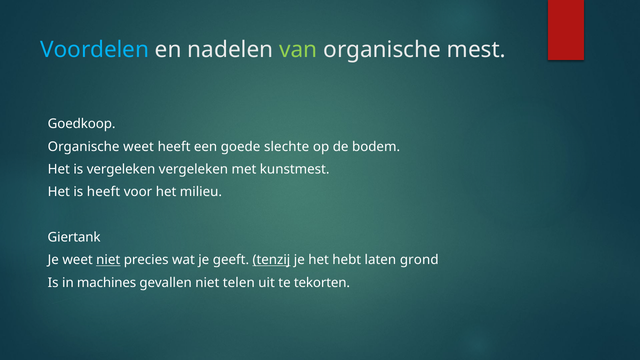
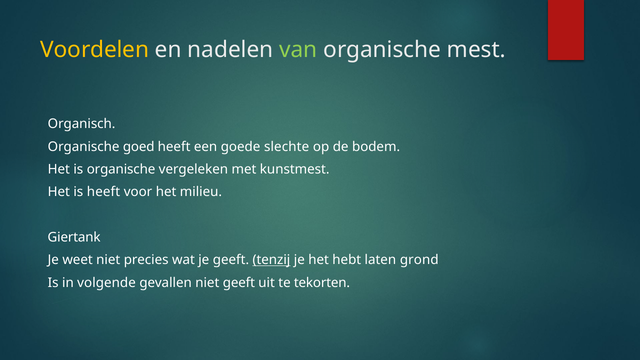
Voordelen colour: light blue -> yellow
Goedkoop: Goedkoop -> Organisch
Organische weet: weet -> goed
is vergeleken: vergeleken -> organische
niet at (108, 260) underline: present -> none
machines: machines -> volgende
niet telen: telen -> geeft
